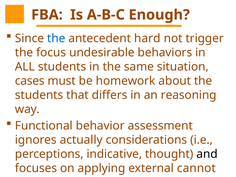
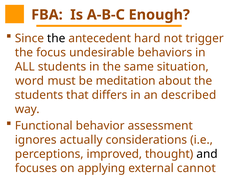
the at (56, 38) colour: blue -> black
cases: cases -> word
homework: homework -> meditation
reasoning: reasoning -> described
indicative: indicative -> improved
